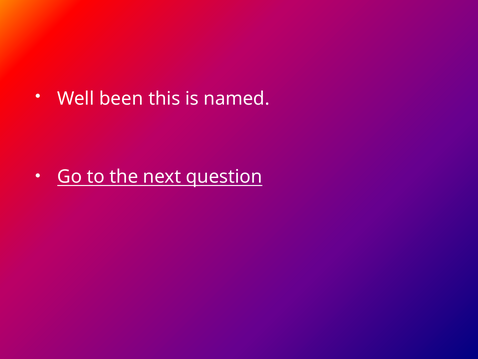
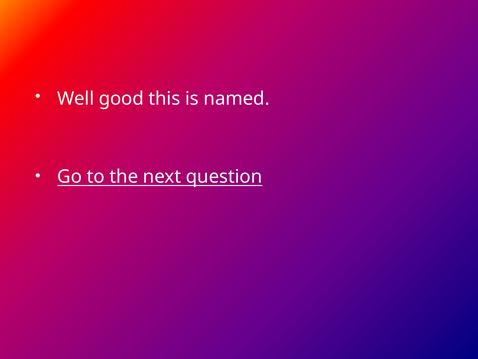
been: been -> good
